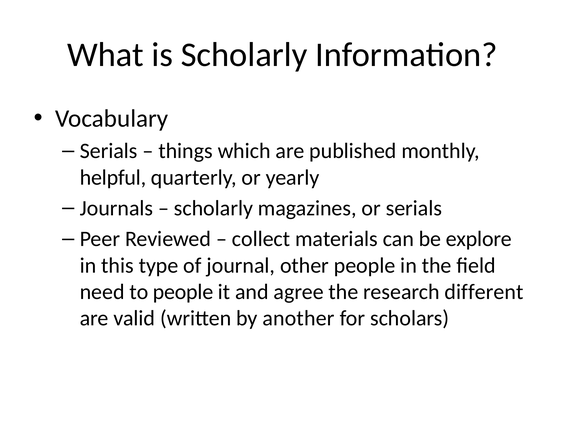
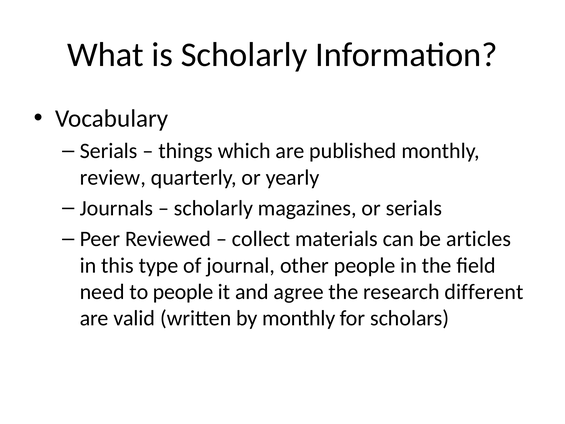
helpful: helpful -> review
explore: explore -> articles
by another: another -> monthly
